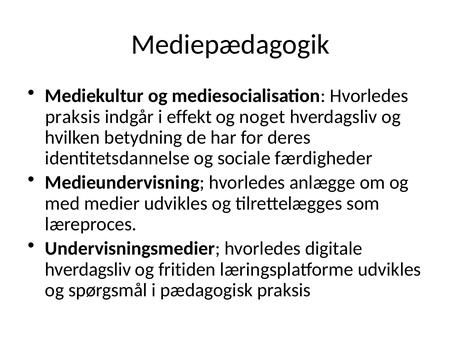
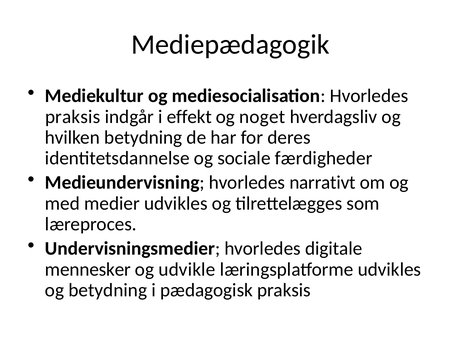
anlægge: anlægge -> narrativt
hverdagsliv at (88, 269): hverdagsliv -> mennesker
fritiden: fritiden -> udvikle
og spørgsmål: spørgsmål -> betydning
